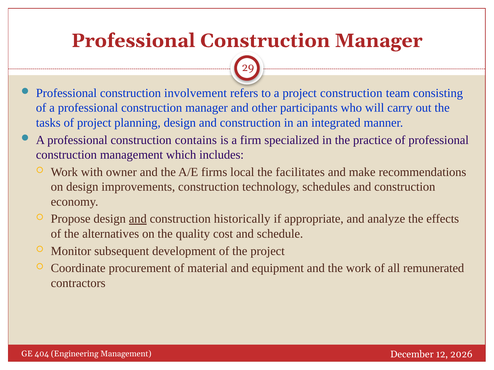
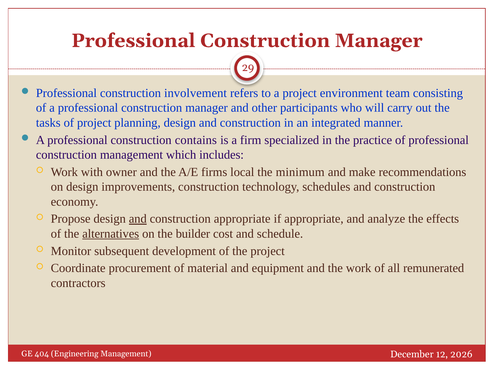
project construction: construction -> environment
facilitates: facilitates -> minimum
construction historically: historically -> appropriate
alternatives underline: none -> present
quality: quality -> builder
